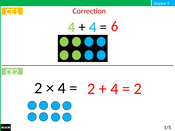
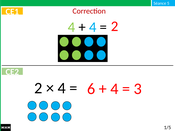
6 at (115, 26): 6 -> 2
2 at (91, 89): 2 -> 6
2 at (138, 89): 2 -> 3
